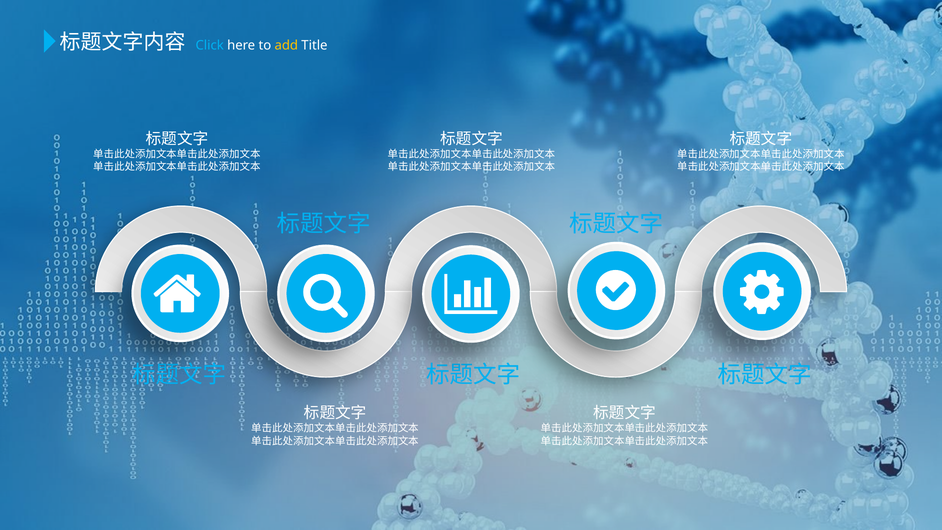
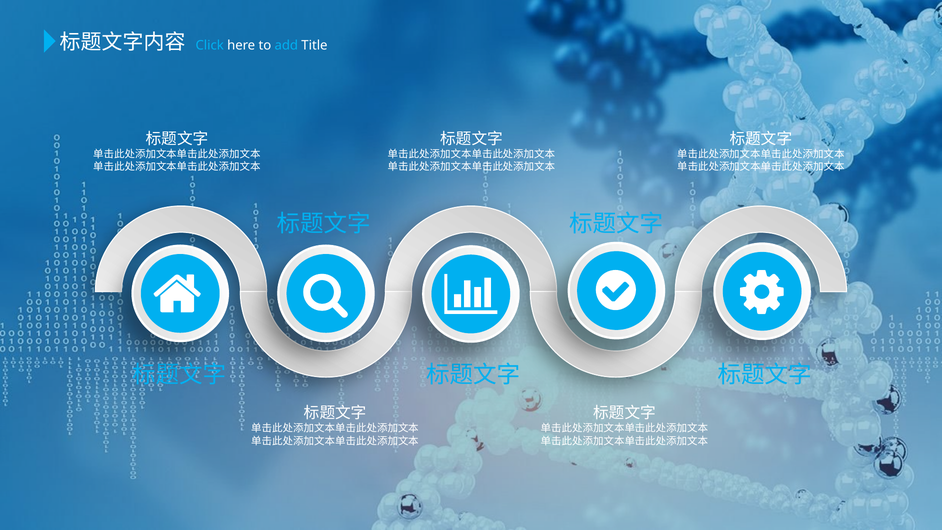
add colour: yellow -> light blue
